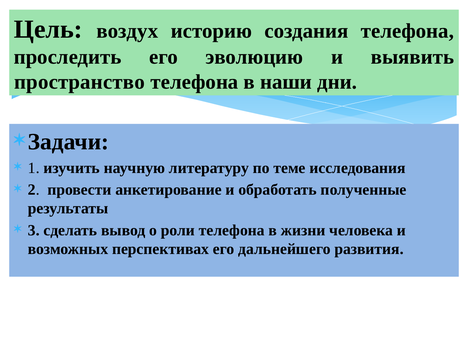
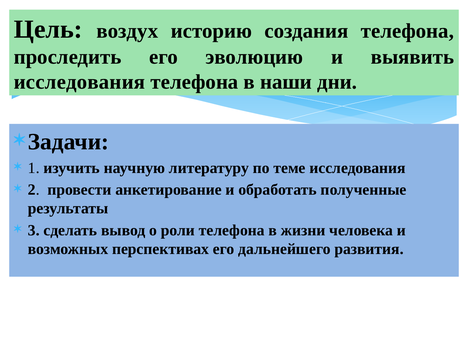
пространство at (79, 82): пространство -> исследования
